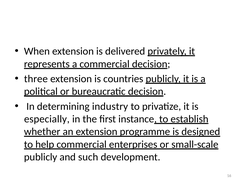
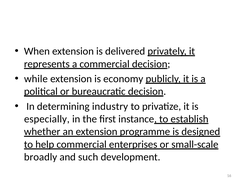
three: three -> while
countries: countries -> economy
publicly at (41, 157): publicly -> broadly
